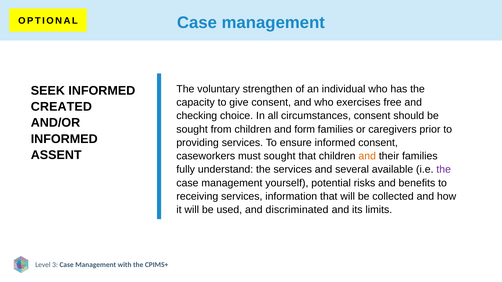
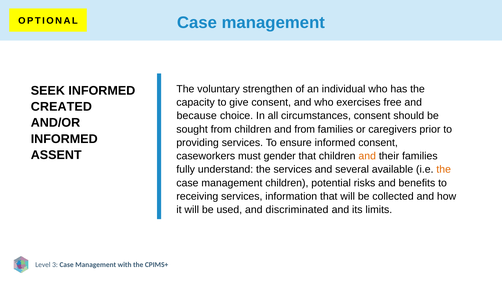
checking: checking -> because
and form: form -> from
must sought: sought -> gender
the at (444, 170) colour: purple -> orange
management yourself: yourself -> children
